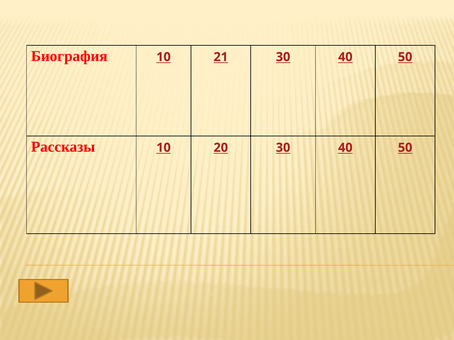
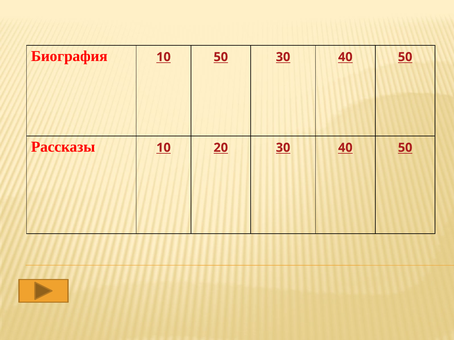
10 21: 21 -> 50
